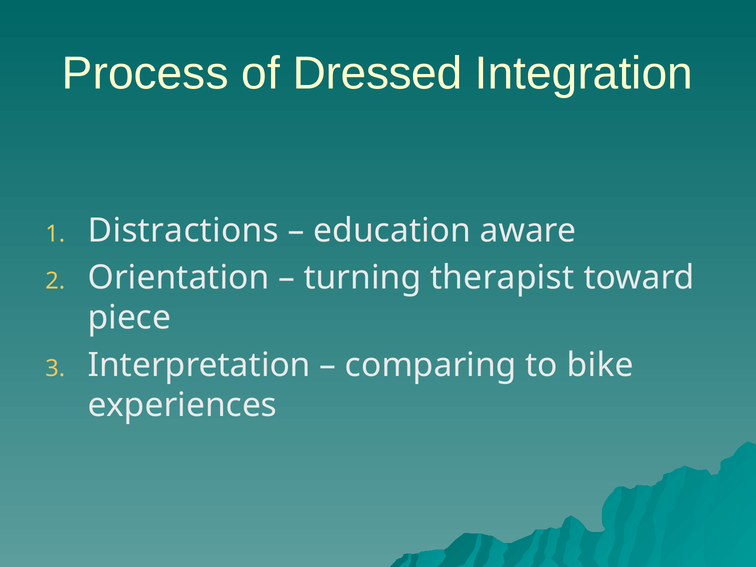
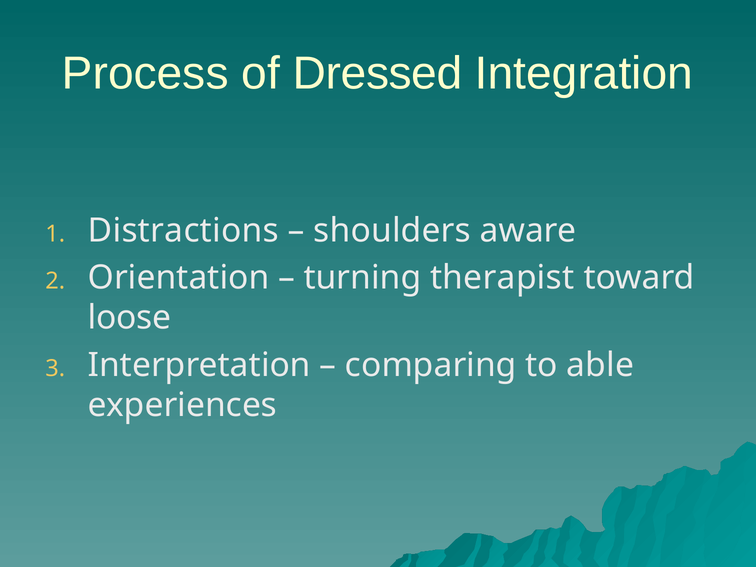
education: education -> shoulders
piece: piece -> loose
bike: bike -> able
